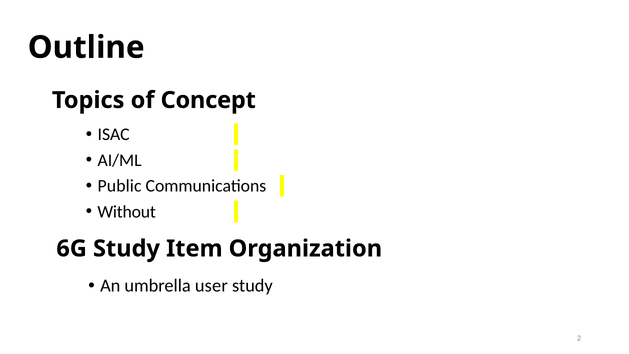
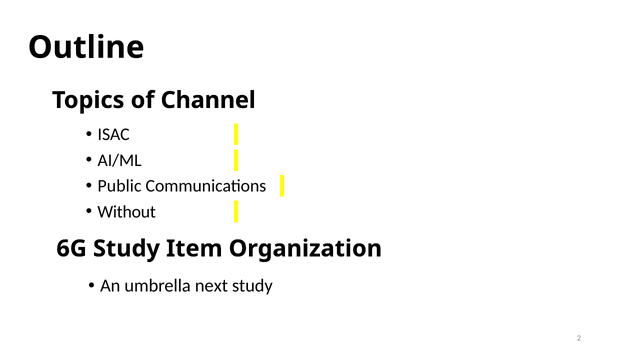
Concept: Concept -> Channel
user: user -> next
